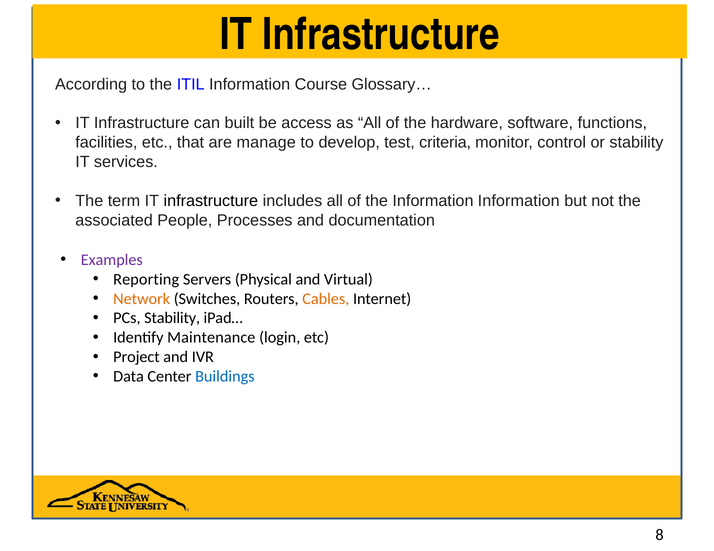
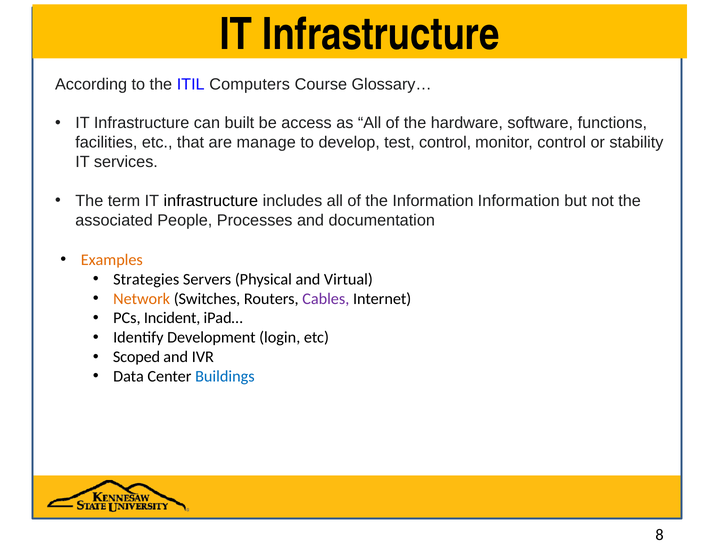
ITIL Information: Information -> Computers
test criteria: criteria -> control
Examples colour: purple -> orange
Reporting: Reporting -> Strategies
Cables colour: orange -> purple
PCs Stability: Stability -> Incident
Maintenance: Maintenance -> Development
Project: Project -> Scoped
